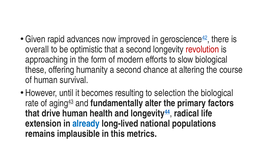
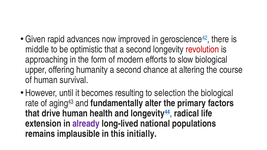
overall: overall -> middle
these: these -> upper
already colour: blue -> purple
metrics: metrics -> initially
